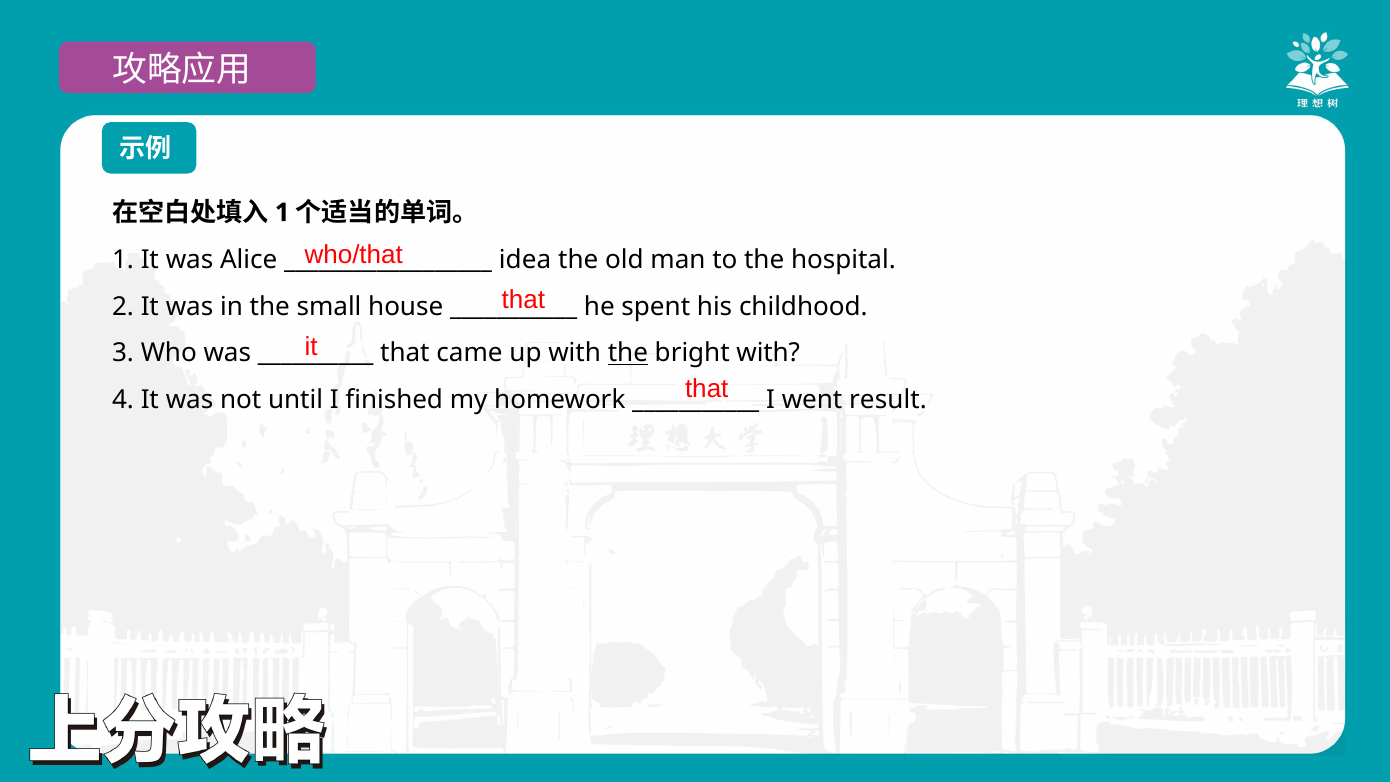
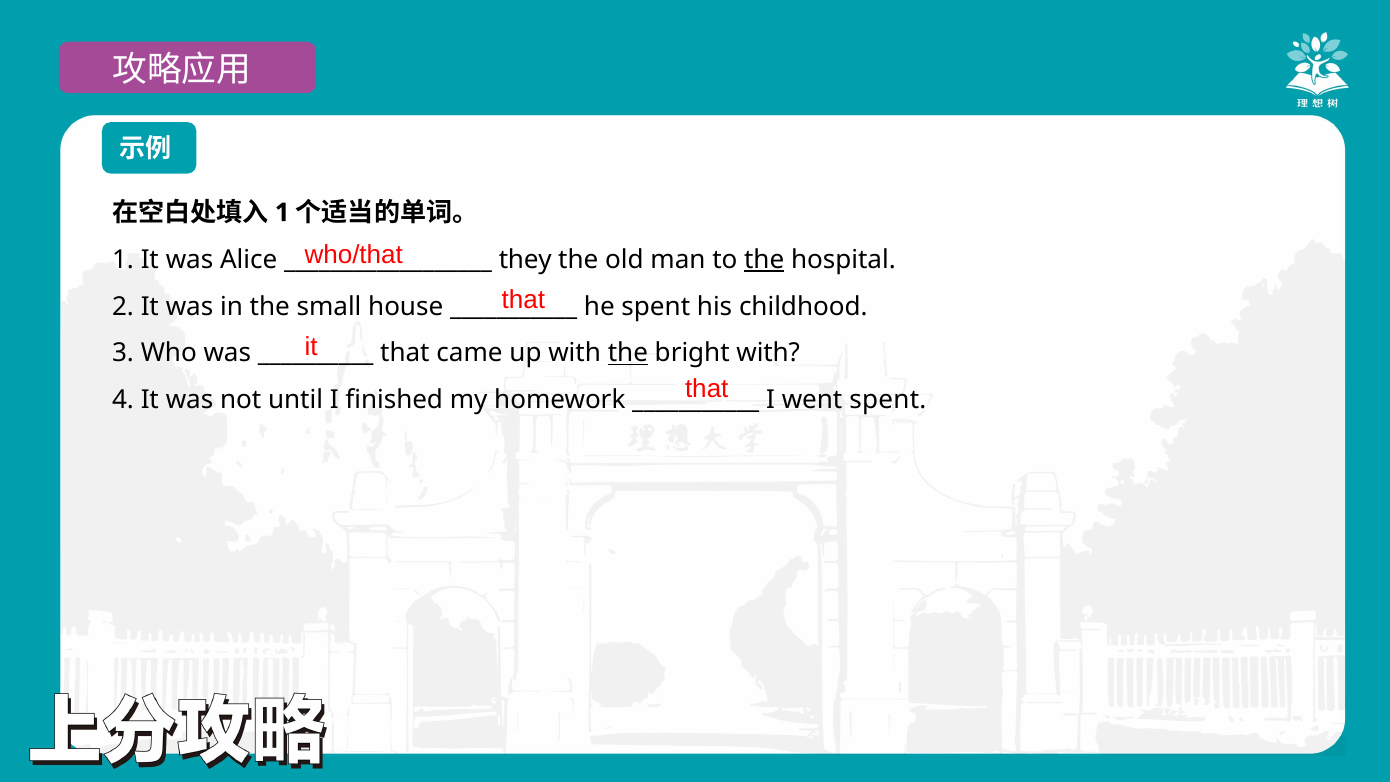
idea: idea -> they
the at (764, 259) underline: none -> present
went result: result -> spent
